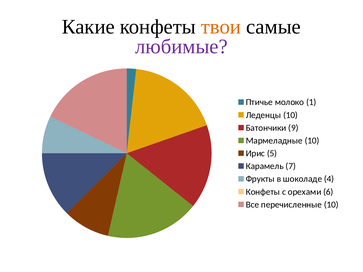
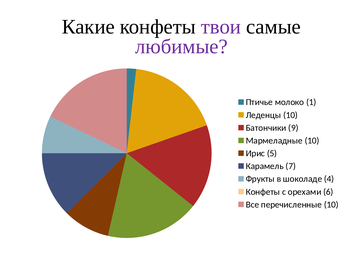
твои colour: orange -> purple
